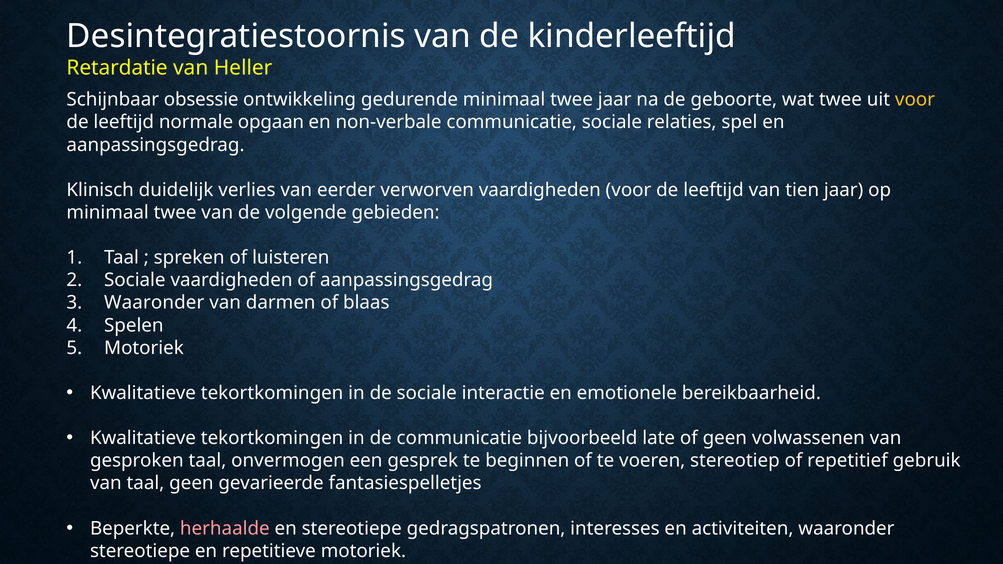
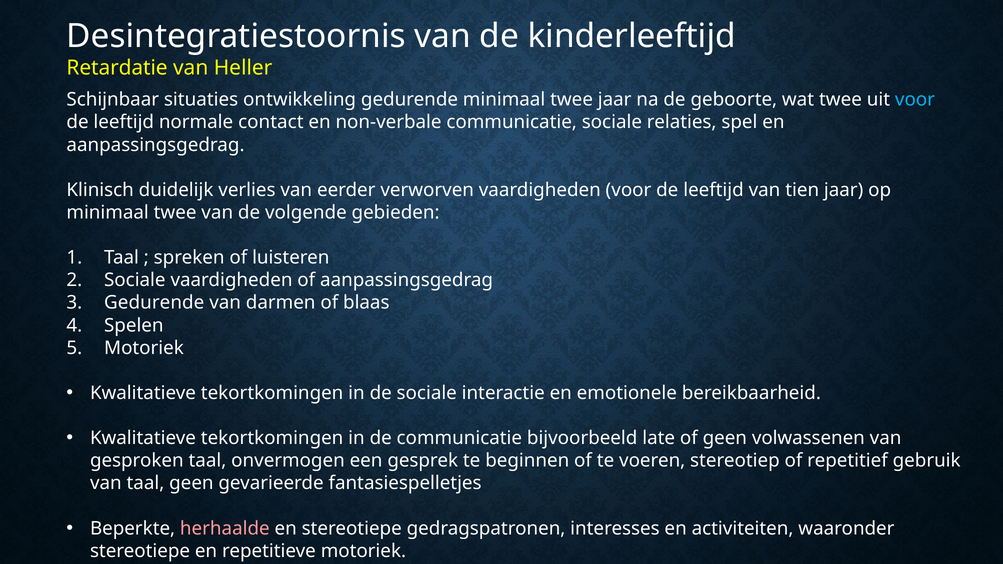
obsessie: obsessie -> situaties
voor at (915, 100) colour: yellow -> light blue
opgaan: opgaan -> contact
Waaronder at (154, 303): Waaronder -> Gedurende
